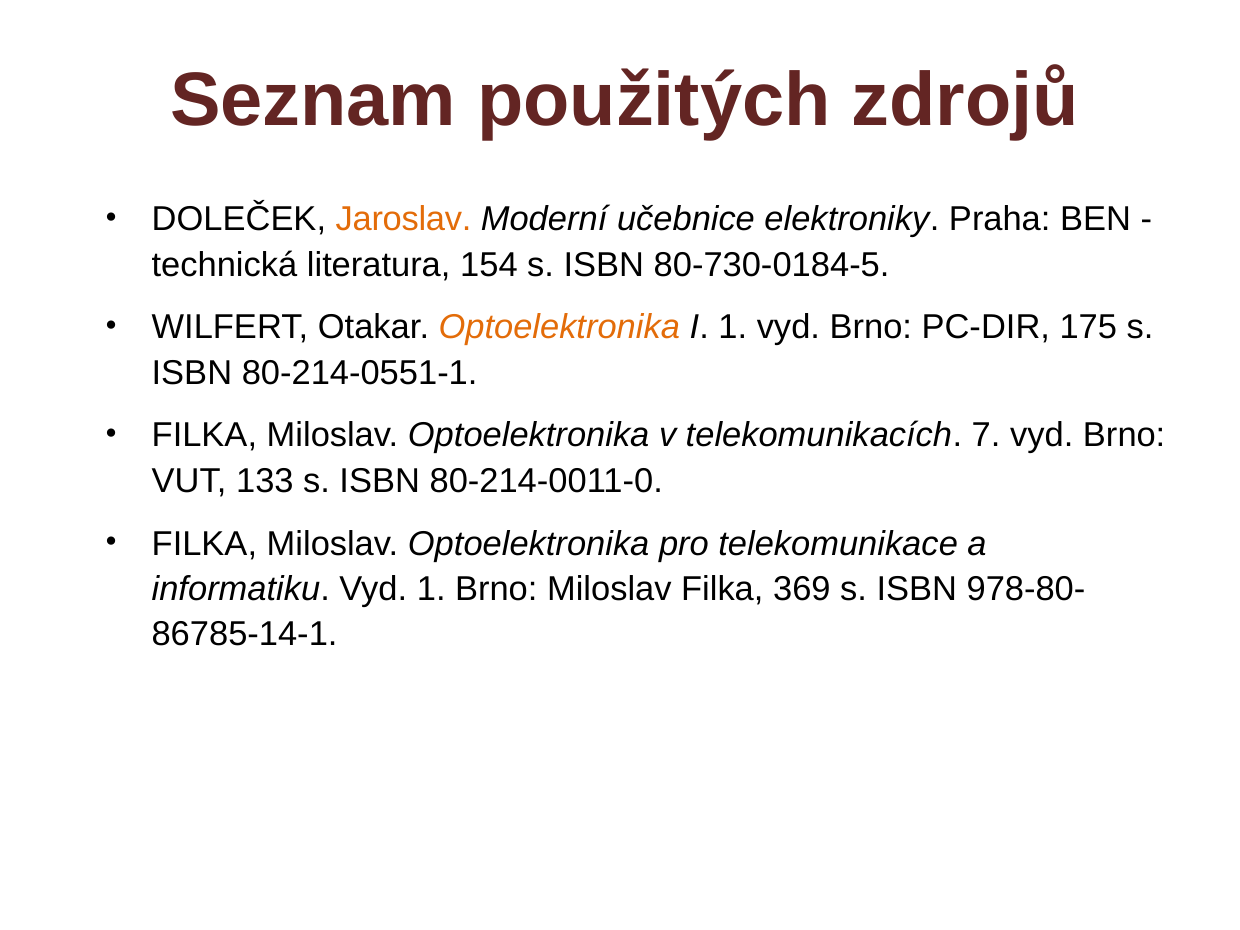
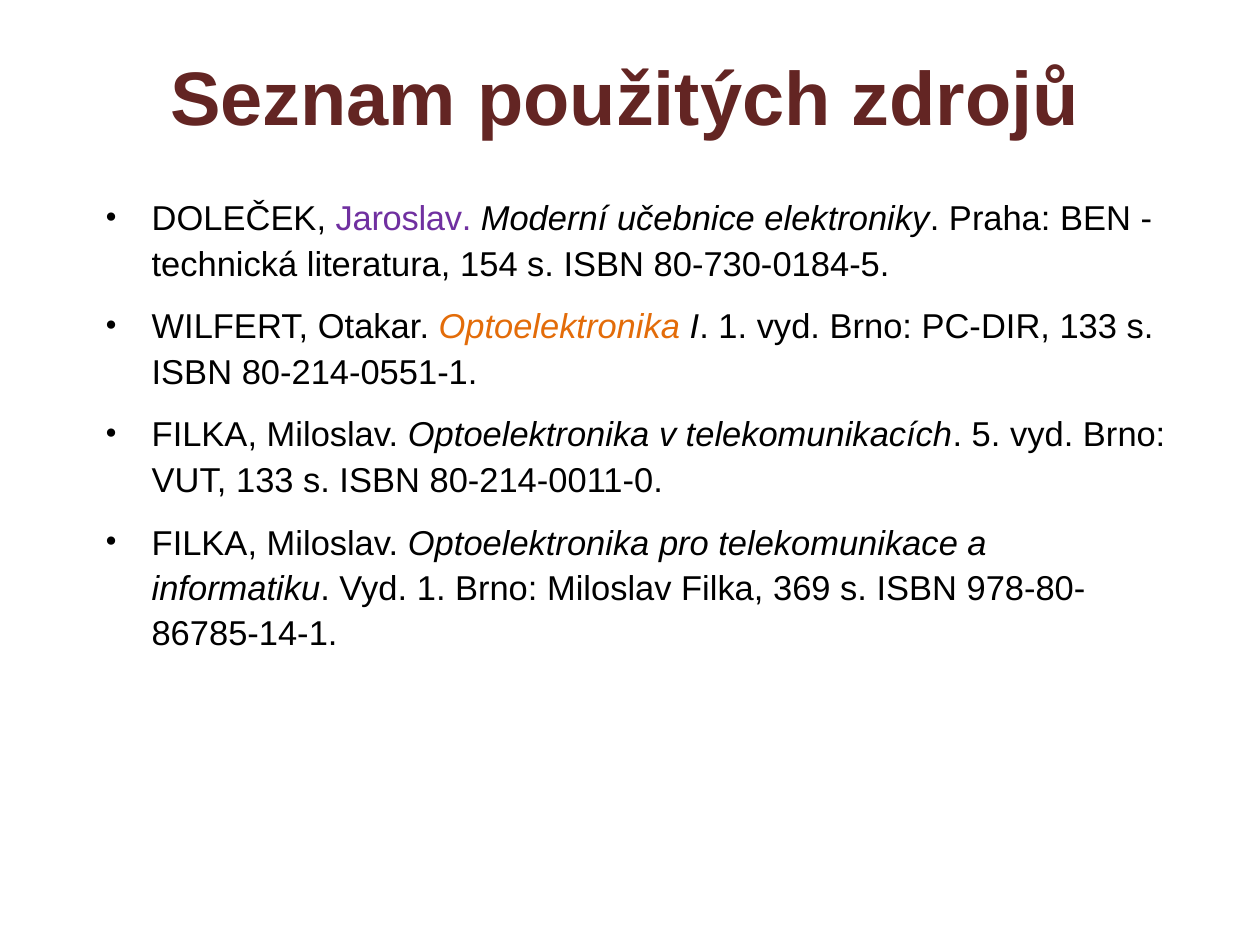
Jaroslav colour: orange -> purple
PC-DIR 175: 175 -> 133
7: 7 -> 5
